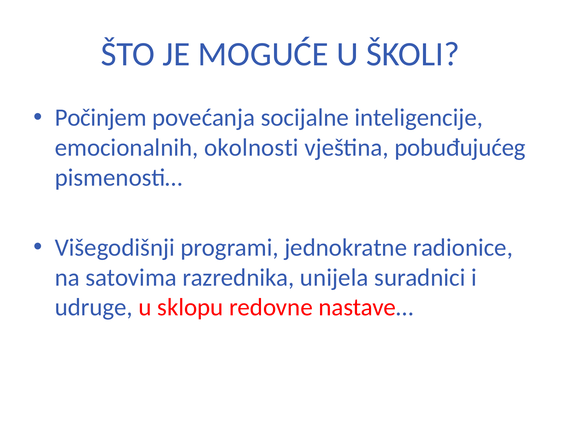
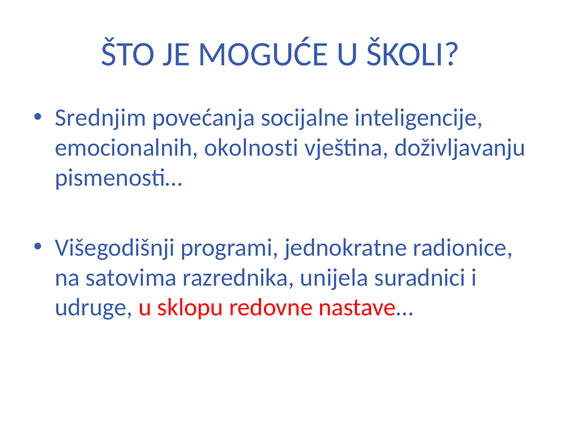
Počinjem: Počinjem -> Srednjim
pobuđujućeg: pobuđujućeg -> doživljavanju
